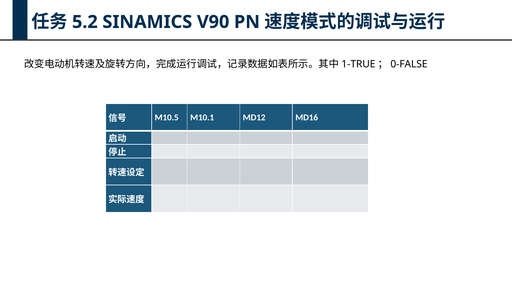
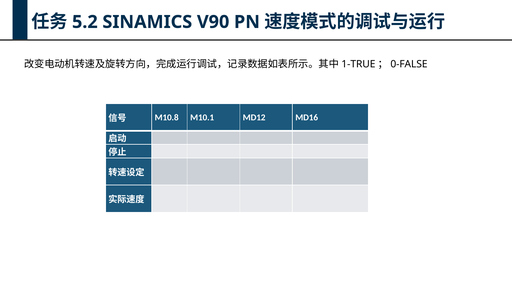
M10.5: M10.5 -> M10.8
